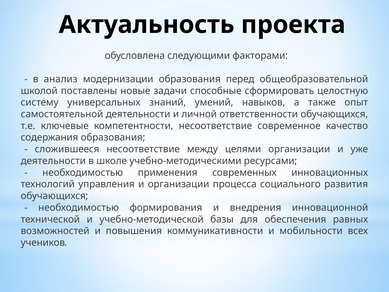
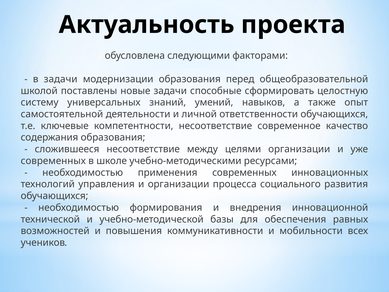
в анализ: анализ -> задачи
деятельности at (53, 161): деятельности -> современных
